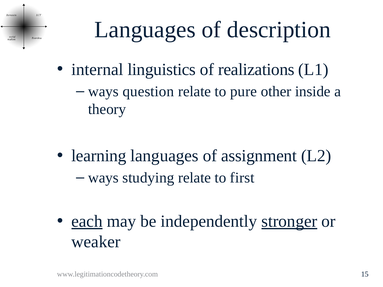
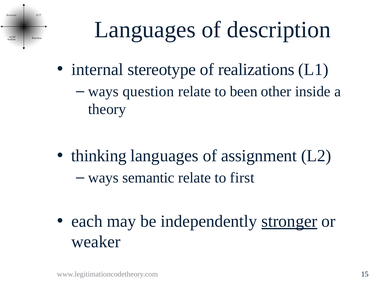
linguistics: linguistics -> stereotype
pure: pure -> been
learning: learning -> thinking
studying: studying -> semantic
each underline: present -> none
